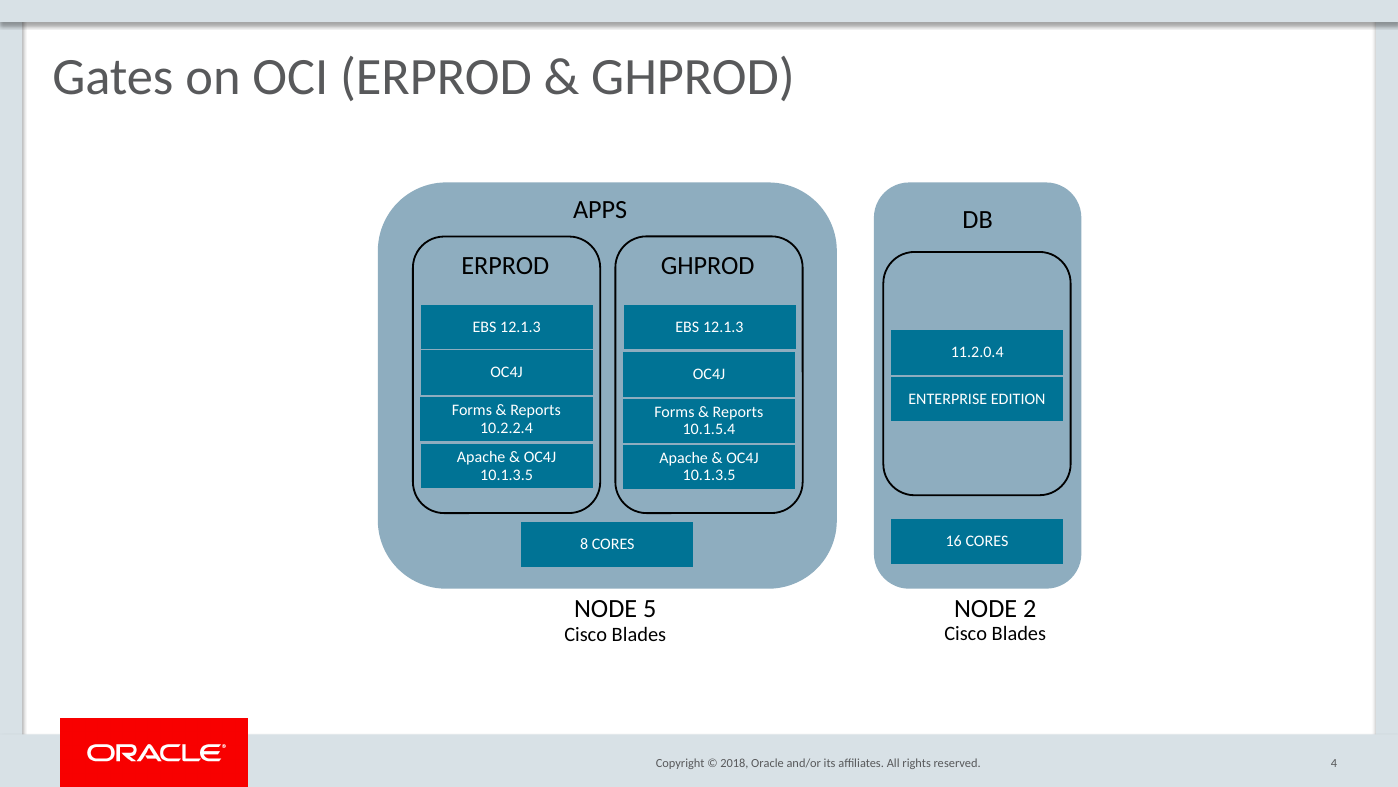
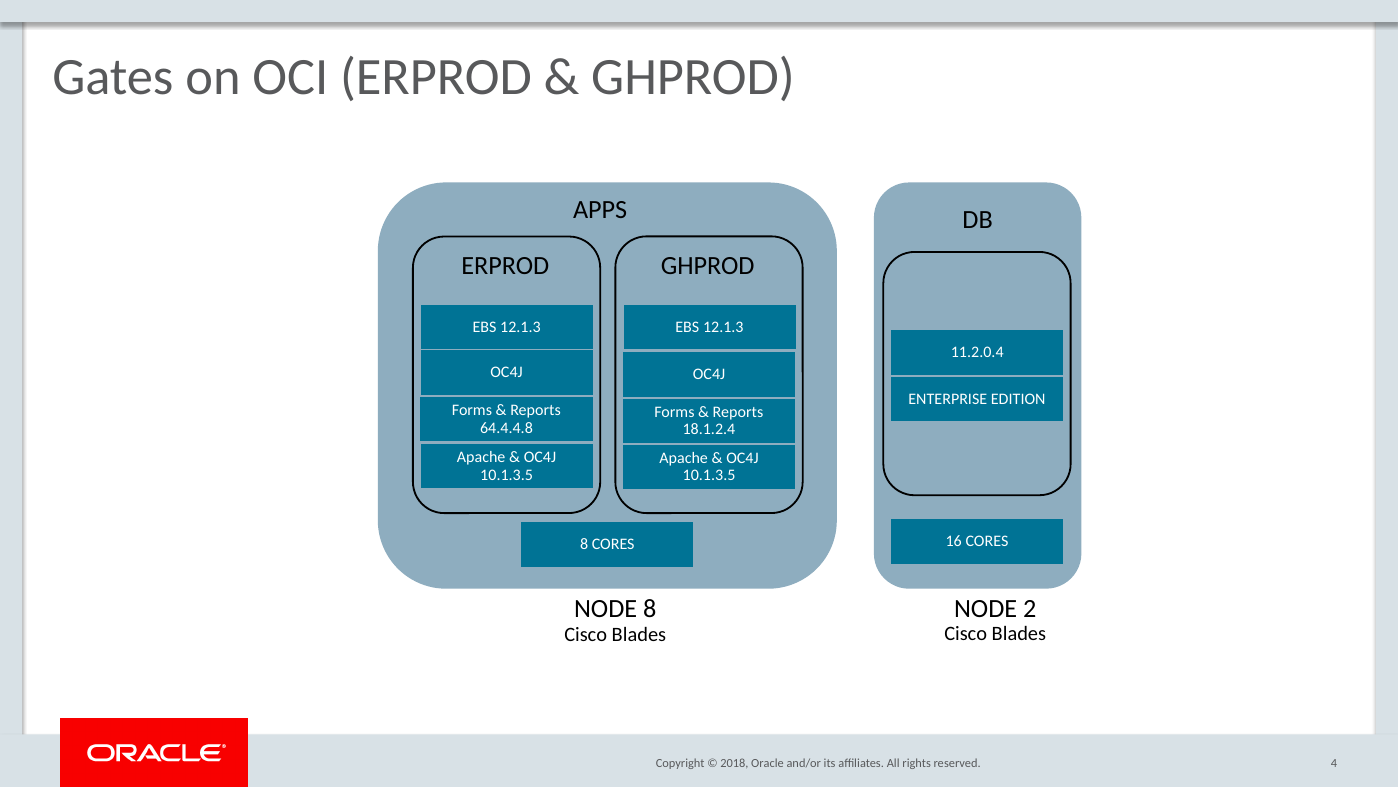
10.2.2.4: 10.2.2.4 -> 64.4.4.8
10.1.5.4: 10.1.5.4 -> 18.1.2.4
NODE 5: 5 -> 8
